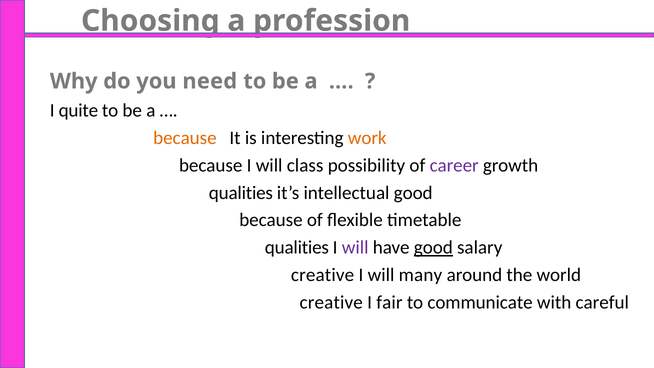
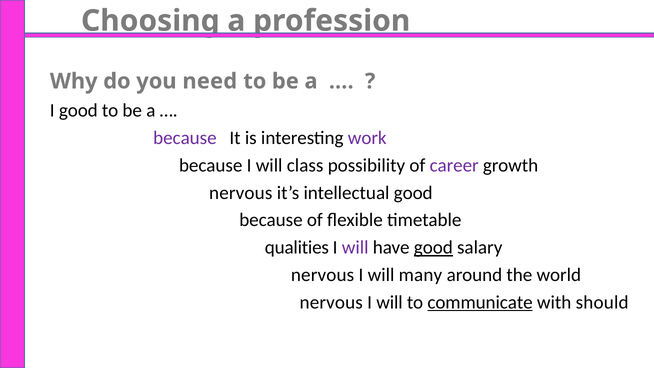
I quite: quite -> good
because at (185, 138) colour: orange -> purple
work colour: orange -> purple
qualities at (241, 193): qualities -> nervous
creative at (323, 275): creative -> nervous
creative at (331, 302): creative -> nervous
fair at (389, 302): fair -> will
communicate underline: none -> present
careful: careful -> should
